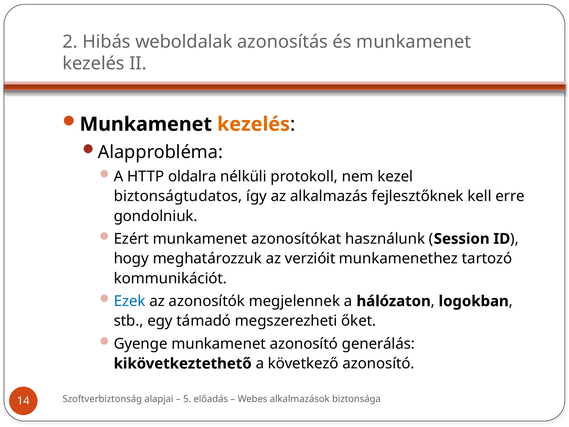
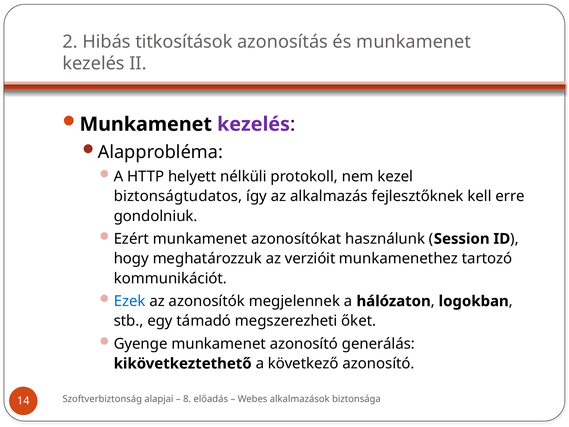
weboldalak: weboldalak -> titkosítások
kezelés at (253, 124) colour: orange -> purple
oldalra: oldalra -> helyett
5: 5 -> 8
